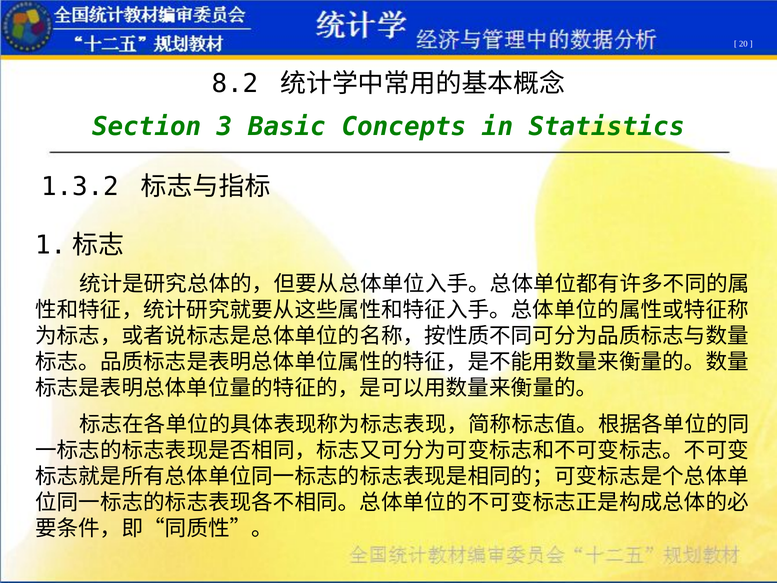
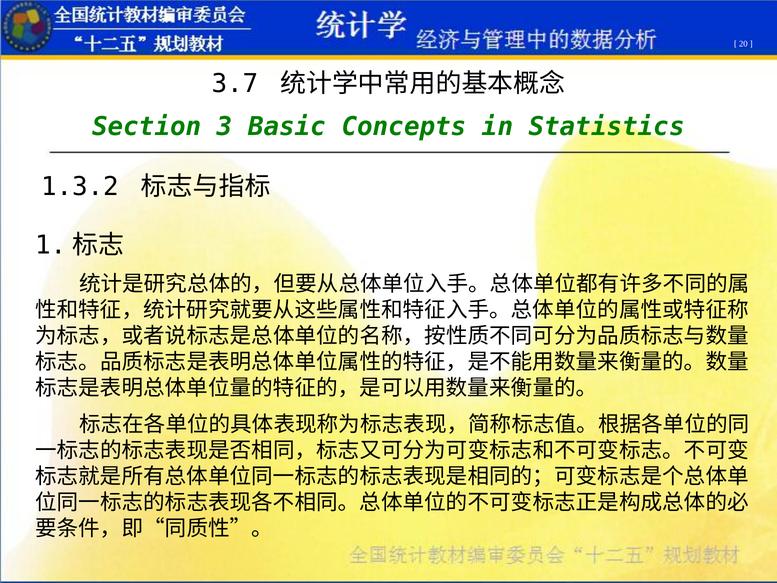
8.2: 8.2 -> 3.7
